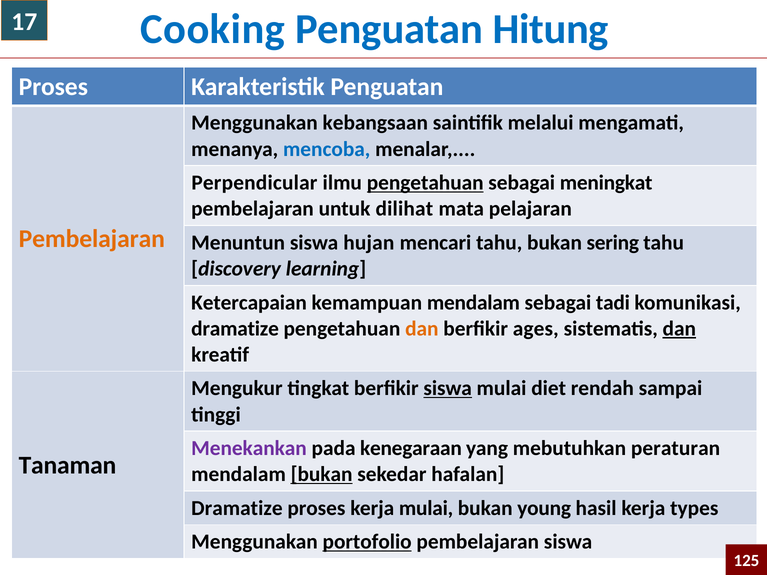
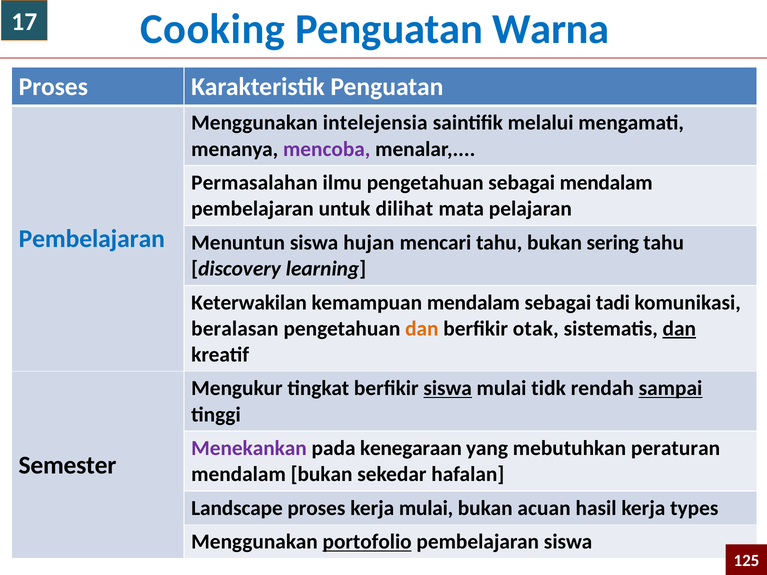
Hitung: Hitung -> Warna
kebangsaan: kebangsaan -> intelejensia
mencoba colour: blue -> purple
Perpendicular: Perpendicular -> Permasalahan
pengetahuan at (425, 183) underline: present -> none
sebagai meningkat: meningkat -> mendalam
Pembelajaran at (92, 239) colour: orange -> blue
Ketercapaian: Ketercapaian -> Keterwakilan
dramatize at (235, 329): dramatize -> beralasan
ages: ages -> otak
diet: diet -> tidk
sampai underline: none -> present
Tanaman: Tanaman -> Semester
bukan at (322, 475) underline: present -> none
Dramatize at (237, 508): Dramatize -> Landscape
young: young -> acuan
